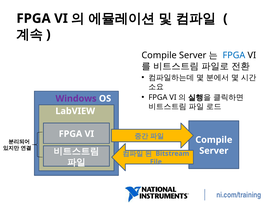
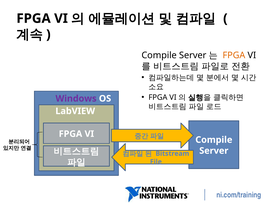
FPGA at (234, 55) colour: blue -> orange
